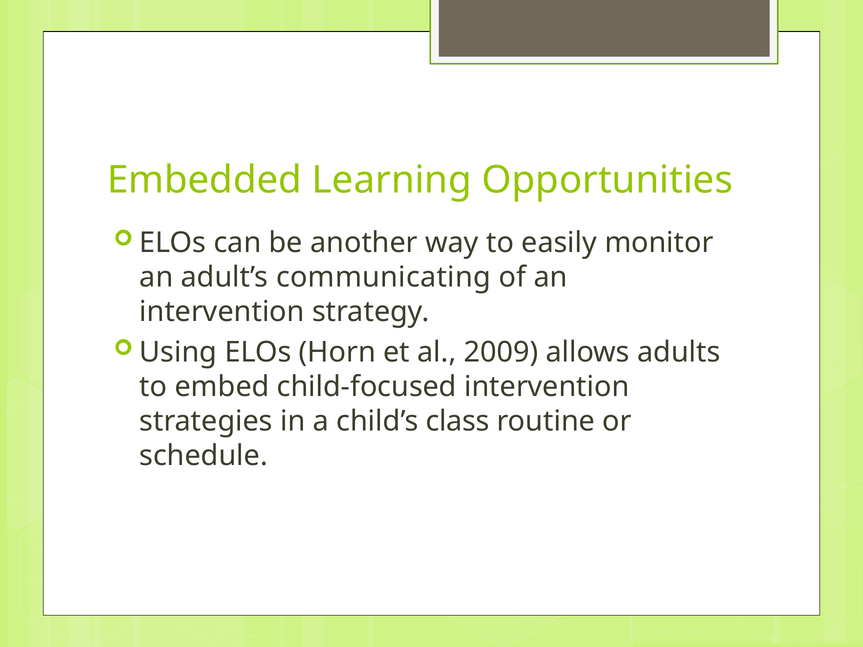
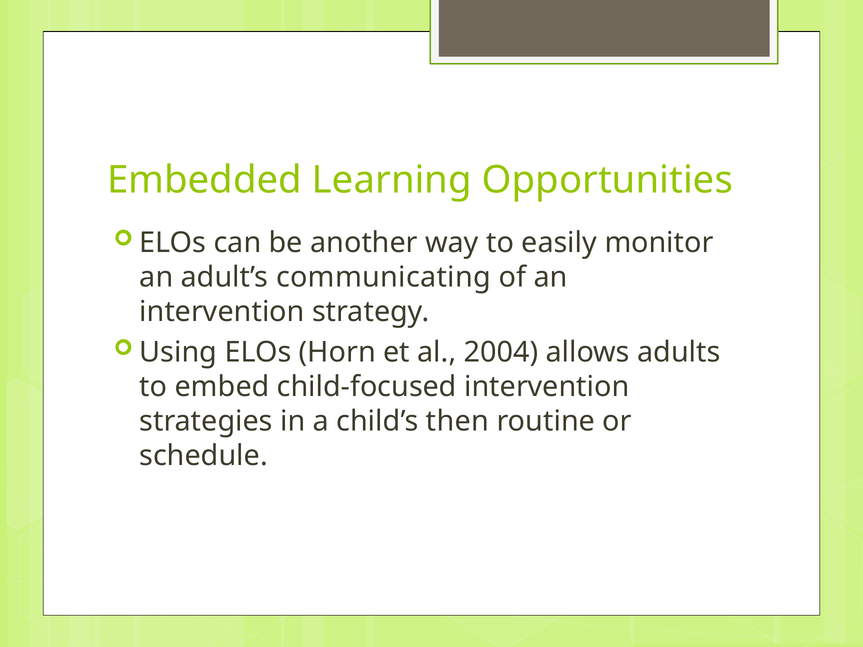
2009: 2009 -> 2004
class: class -> then
